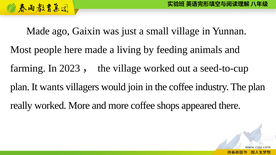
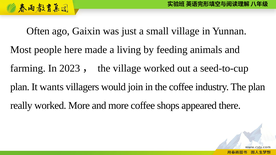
Made at (38, 31): Made -> Often
